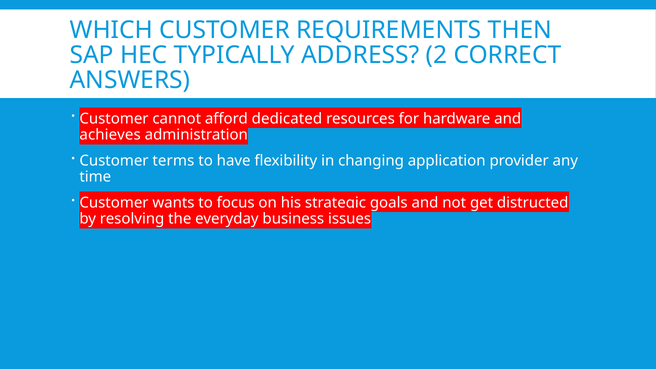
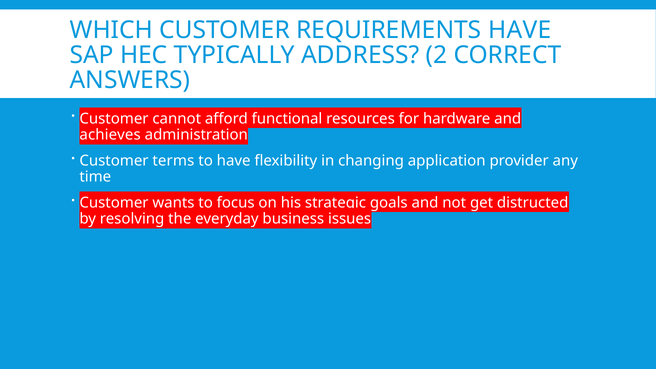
REQUIREMENTS THEN: THEN -> HAVE
dedicated: dedicated -> functional
